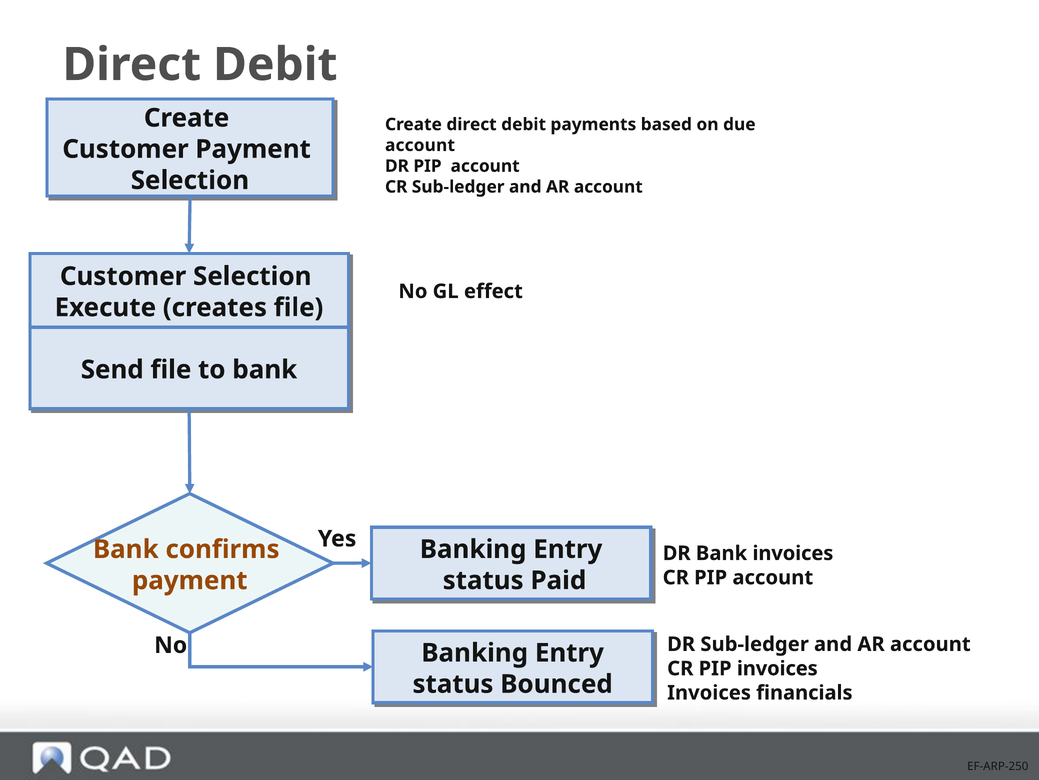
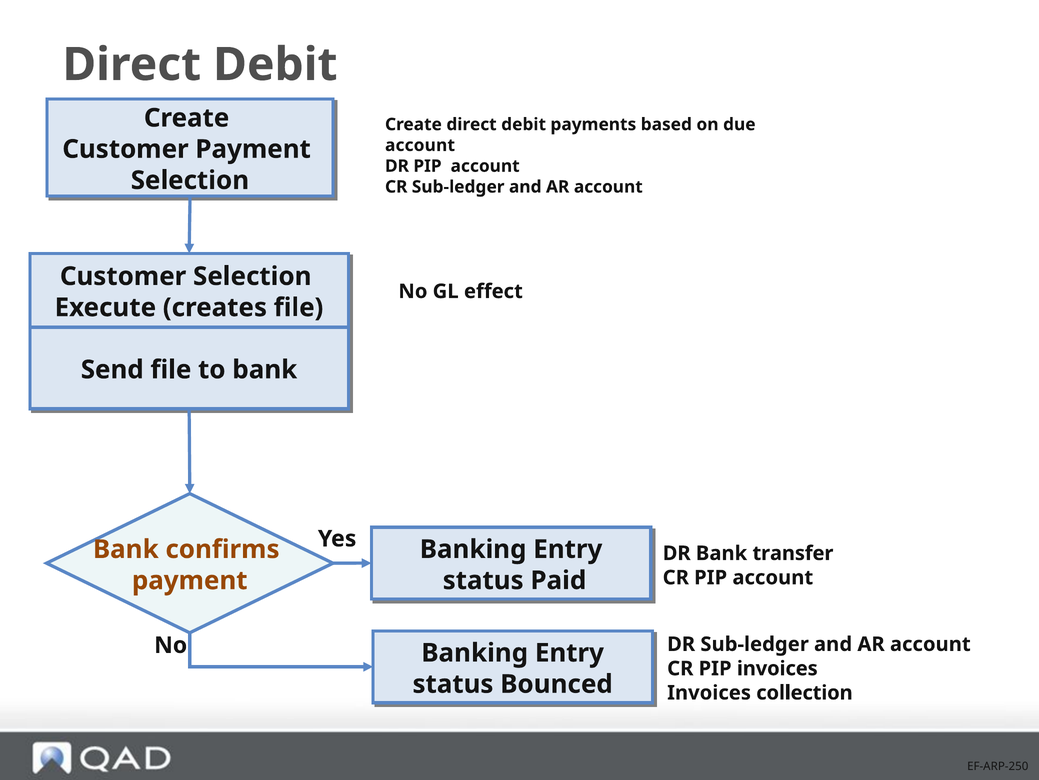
Bank invoices: invoices -> transfer
financials: financials -> collection
